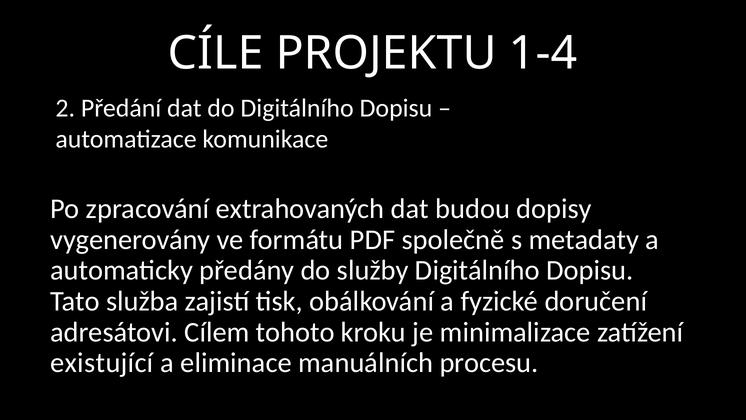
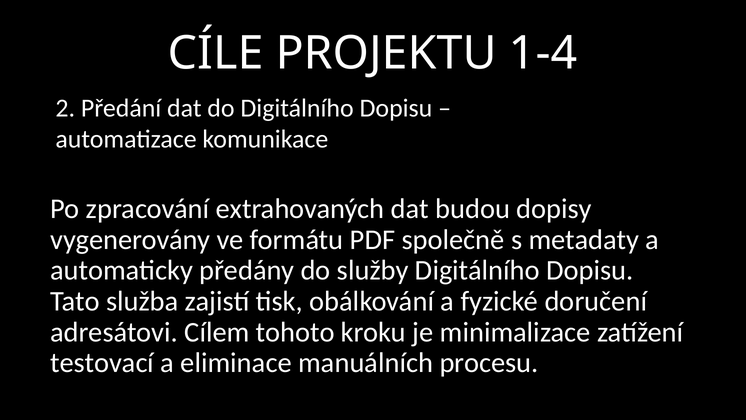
existující: existující -> testovací
